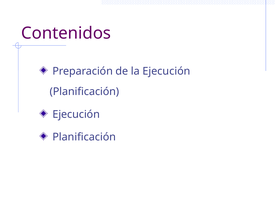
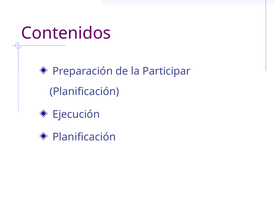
la Ejecución: Ejecución -> Participar
